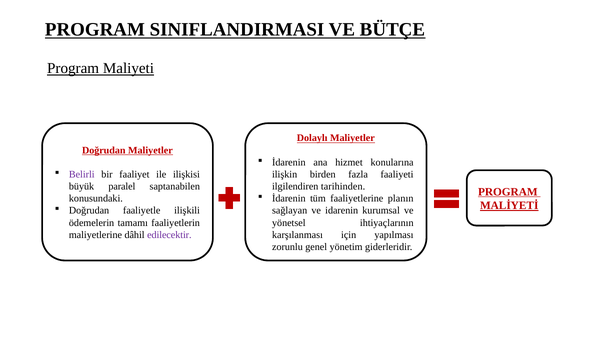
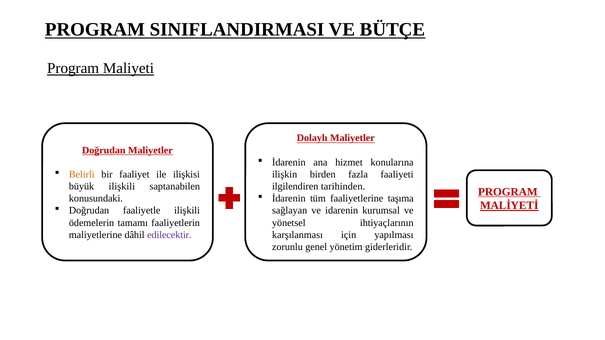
Belirli colour: purple -> orange
büyük paralel: paralel -> ilişkili
planın: planın -> taşıma
